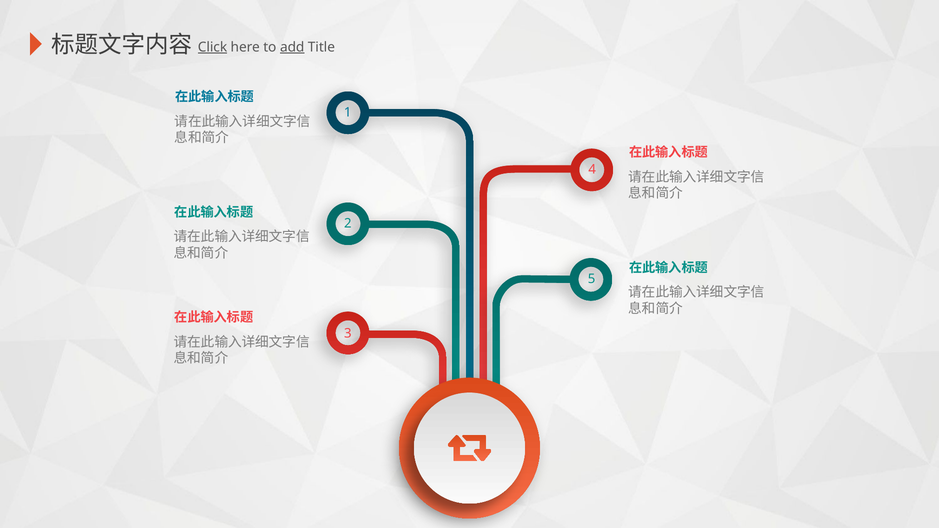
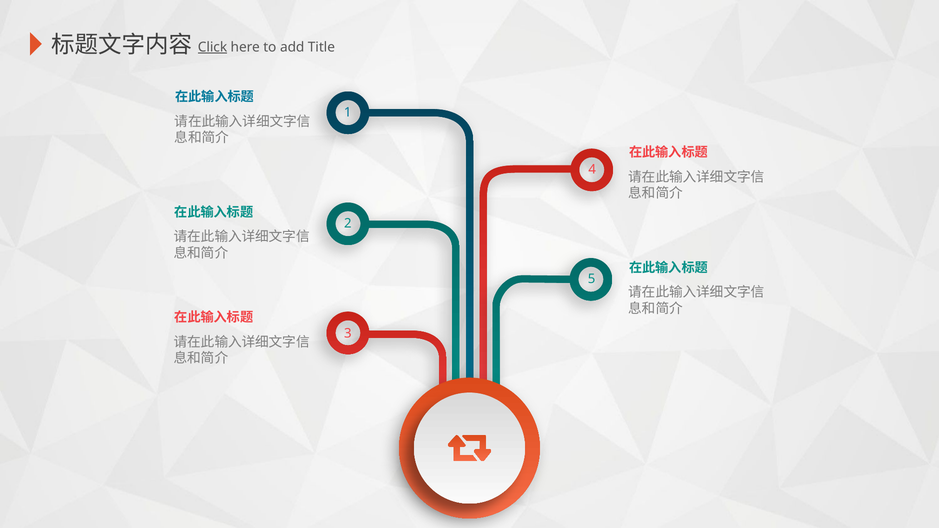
add underline: present -> none
